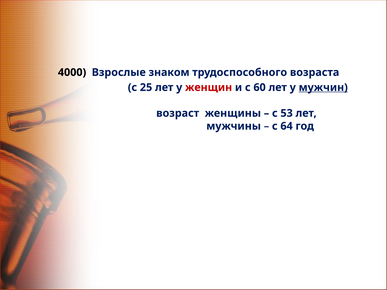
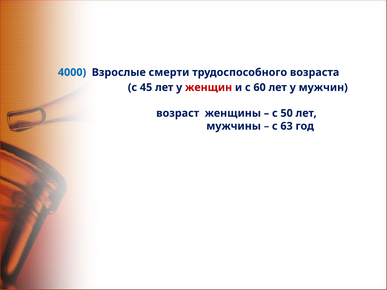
4000 colour: black -> blue
знаком: знаком -> смерти
25: 25 -> 45
мужчин underline: present -> none
53: 53 -> 50
64: 64 -> 63
